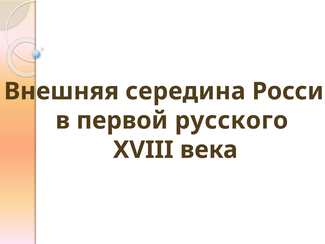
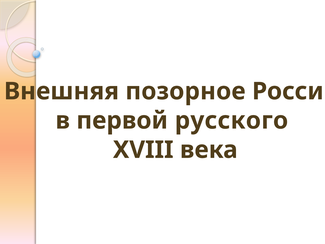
середина: середина -> позорное
